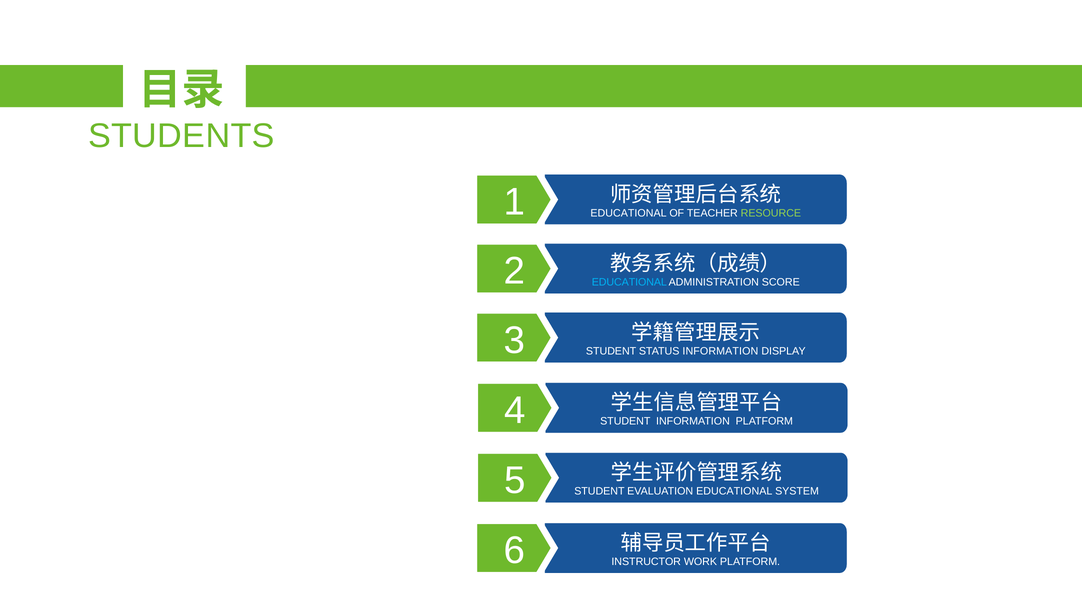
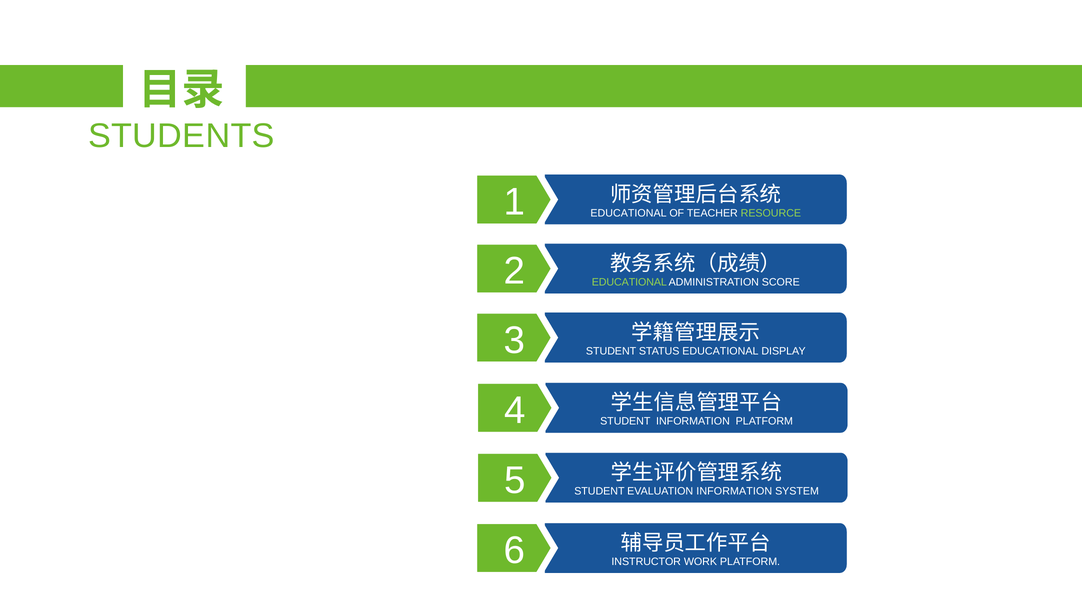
EDUCATIONAL at (629, 282) colour: light blue -> light green
STATUS INFORMATION: INFORMATION -> EDUCATIONAL
EVALUATION EDUCATIONAL: EDUCATIONAL -> INFORMATION
